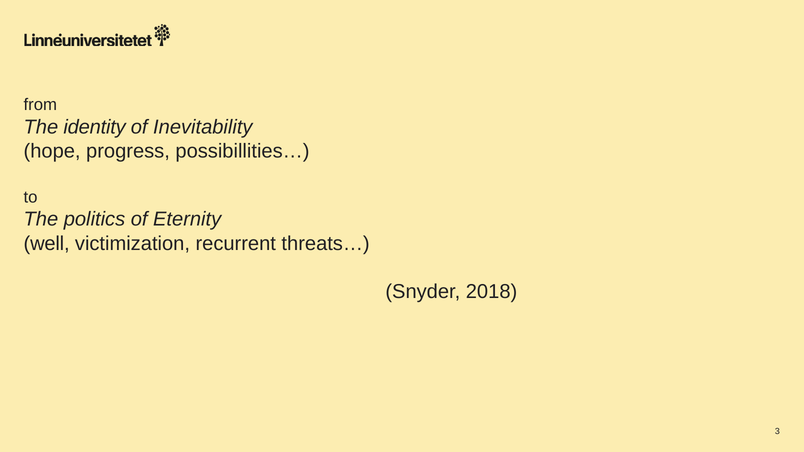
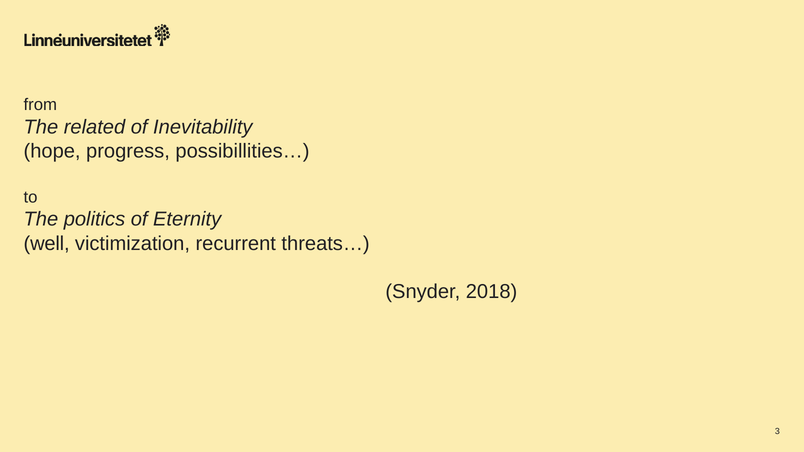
identity: identity -> related
